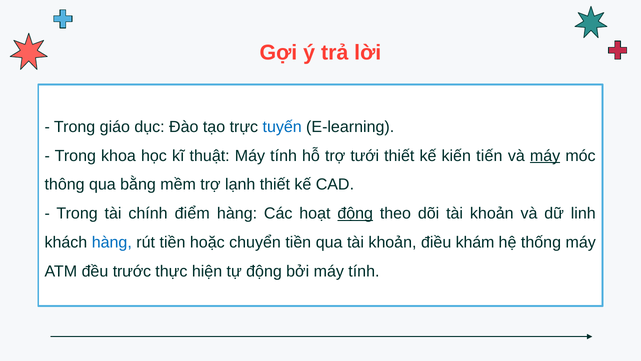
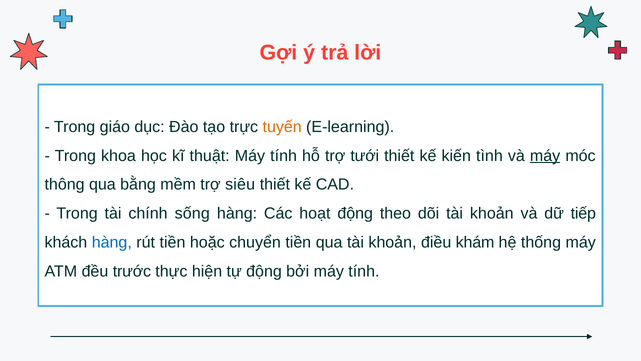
tuyến colour: blue -> orange
tiến: tiến -> tình
lạnh: lạnh -> siêu
điểm: điểm -> sống
động at (355, 213) underline: present -> none
linh: linh -> tiếp
